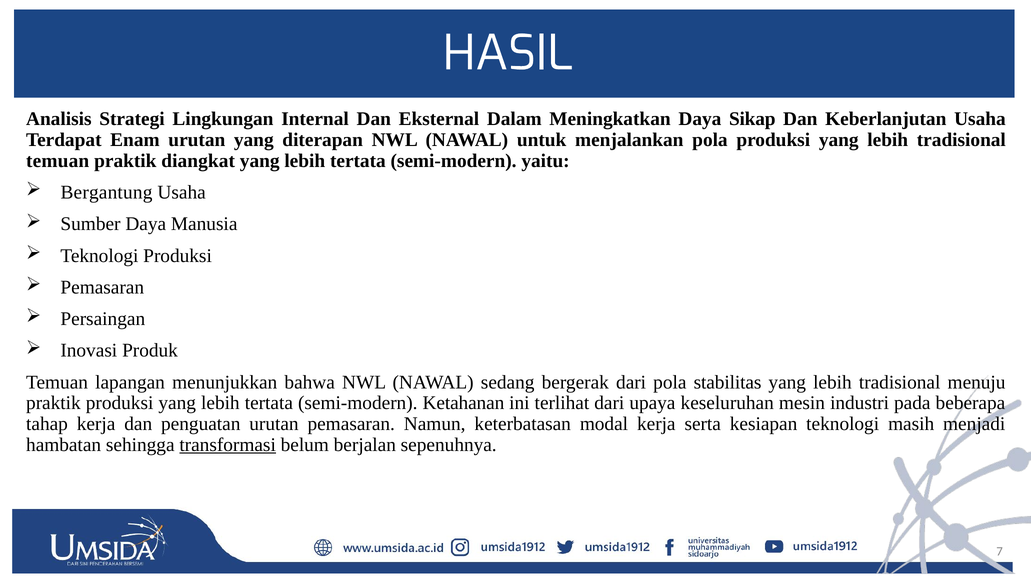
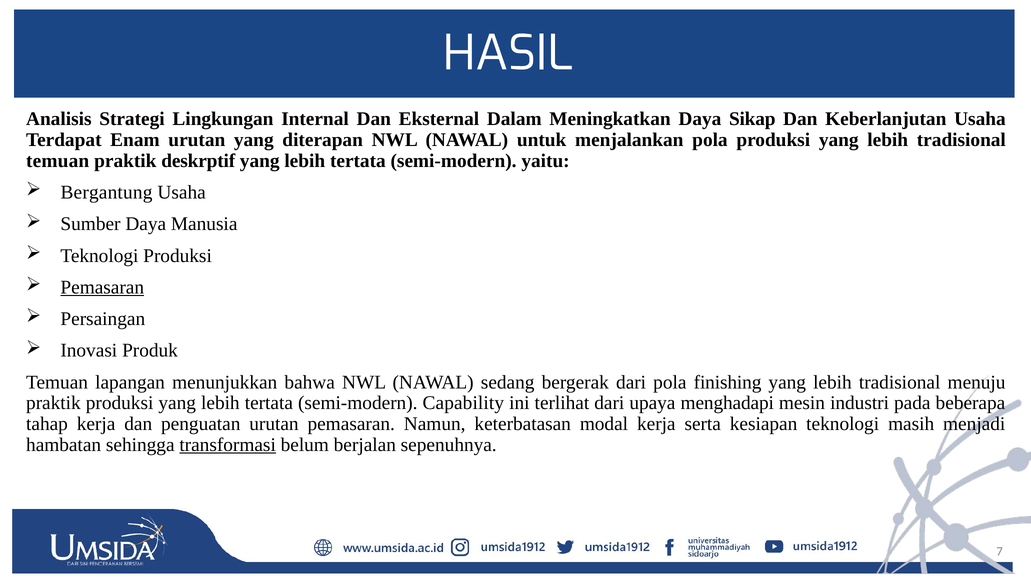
diangkat: diangkat -> deskrptif
Pemasaran at (102, 287) underline: none -> present
stabilitas: stabilitas -> finishing
Ketahanan: Ketahanan -> Capability
keseluruhan: keseluruhan -> menghadapi
